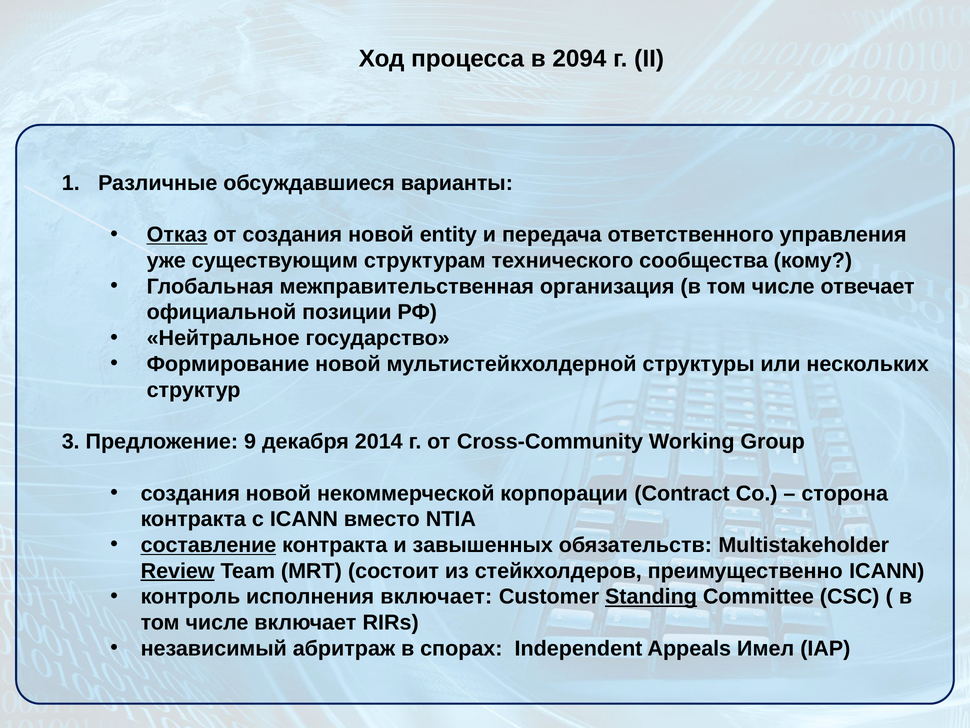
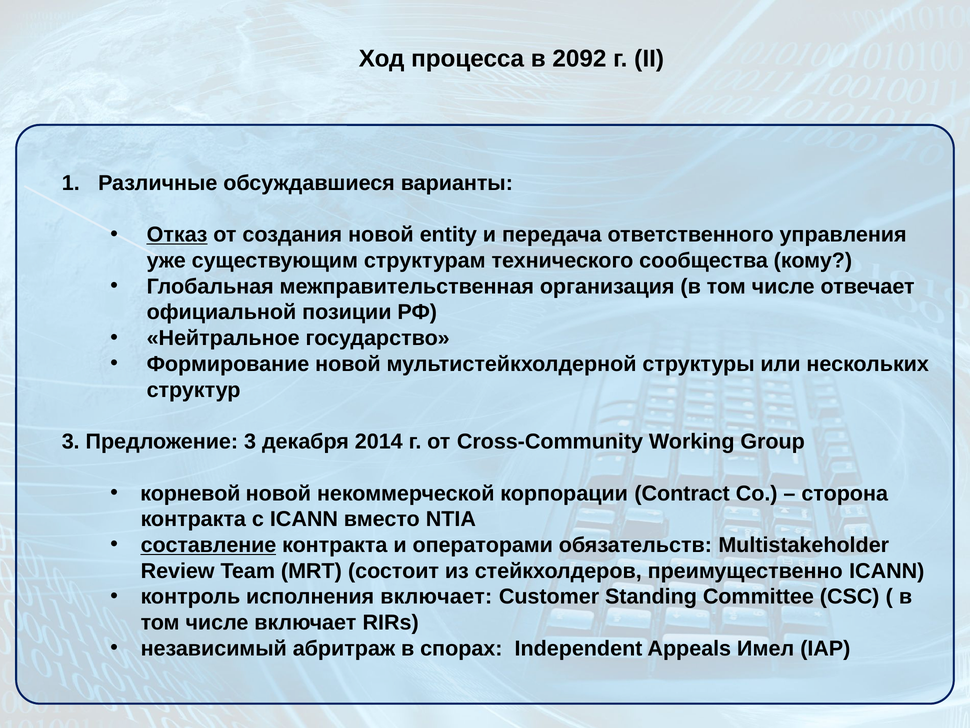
2094: 2094 -> 2092
Предложение 9: 9 -> 3
создания at (190, 493): создания -> корневой
завышенных: завышенных -> операторами
Review underline: present -> none
Standing underline: present -> none
